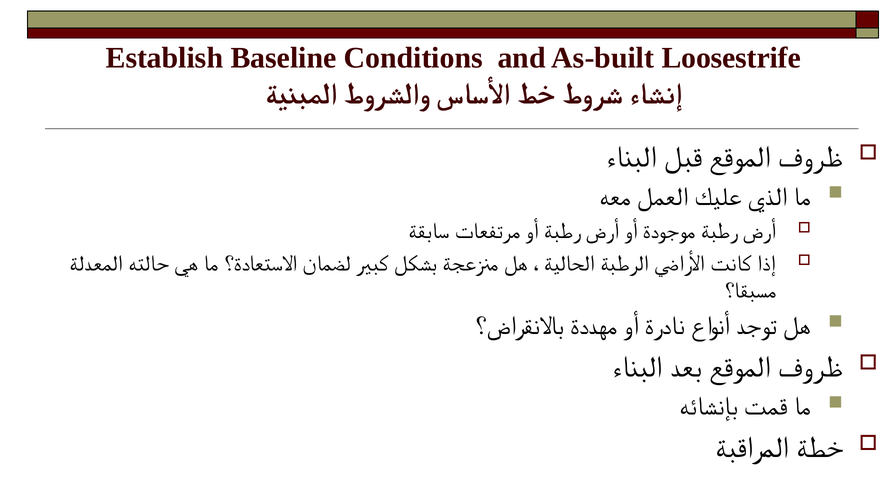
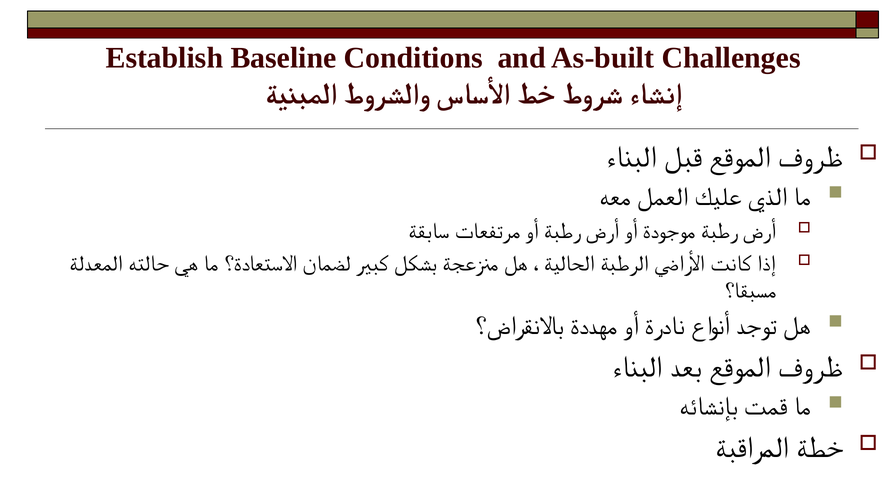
Loosestrife: Loosestrife -> Challenges
